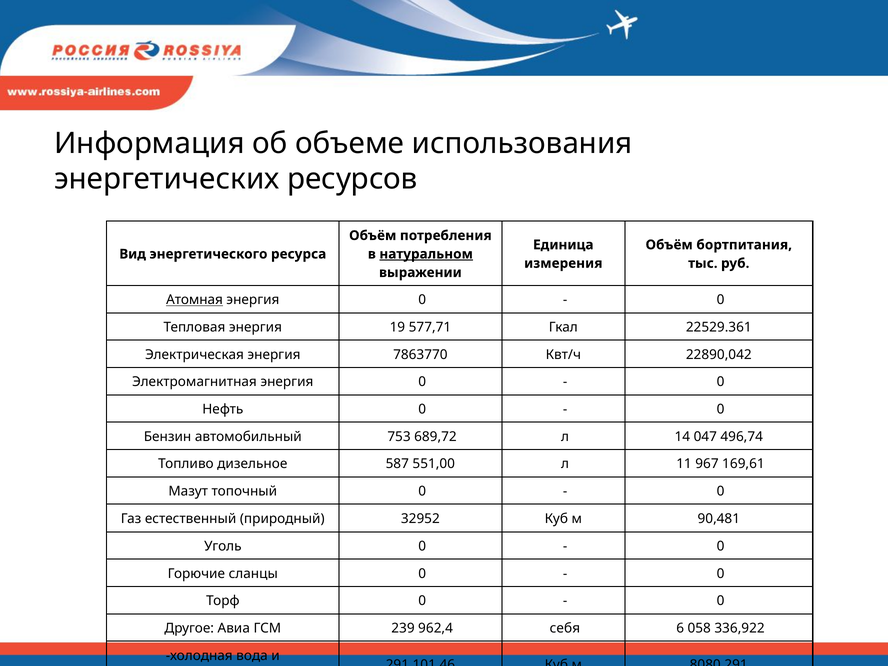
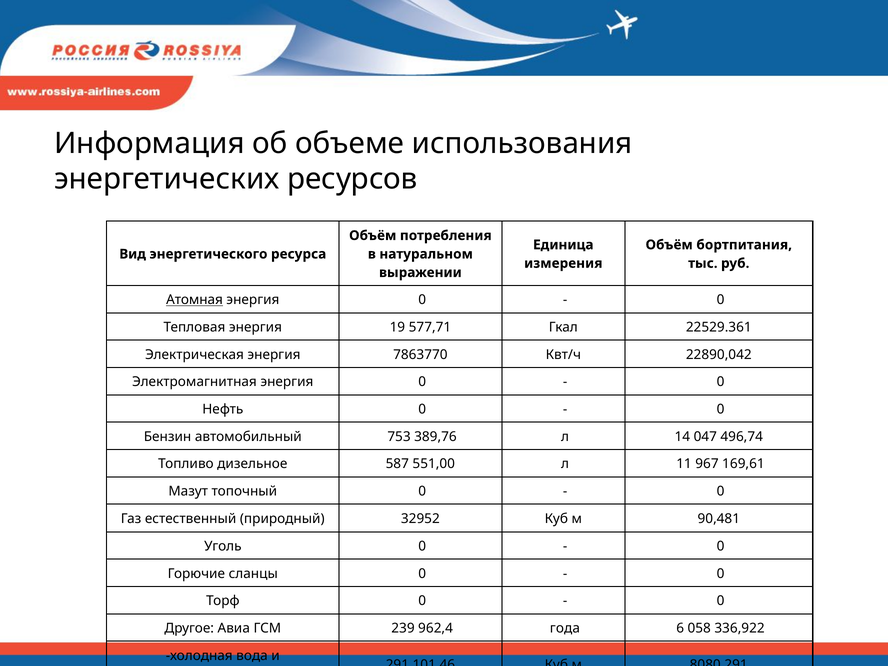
натуральном underline: present -> none
689,72: 689,72 -> 389,76
себя: себя -> года
